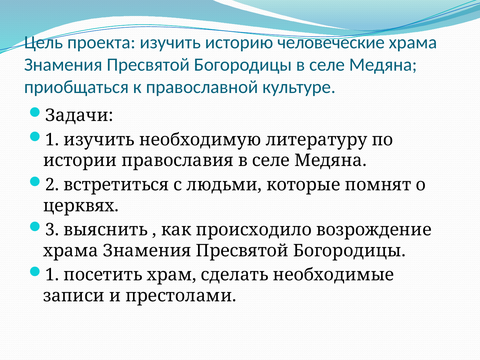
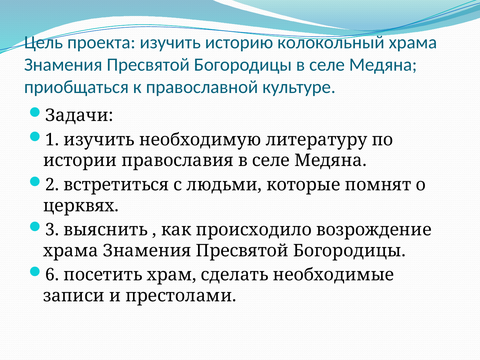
человеческие: человеческие -> колокольный
1 at (52, 275): 1 -> 6
